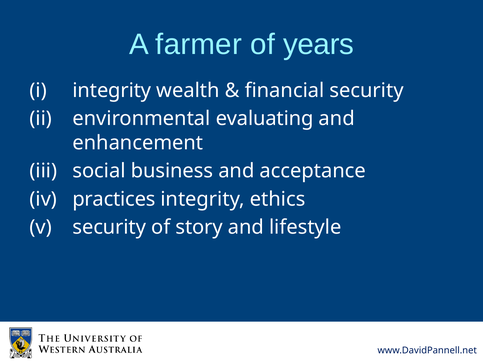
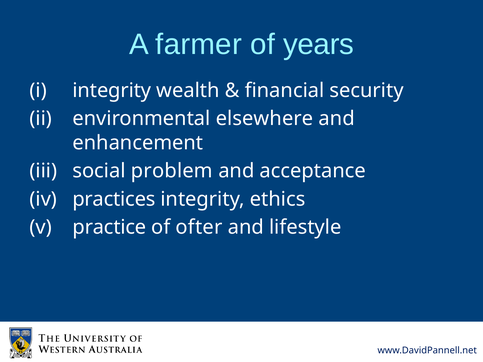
evaluating: evaluating -> elsewhere
business: business -> problem
v security: security -> practice
story: story -> ofter
